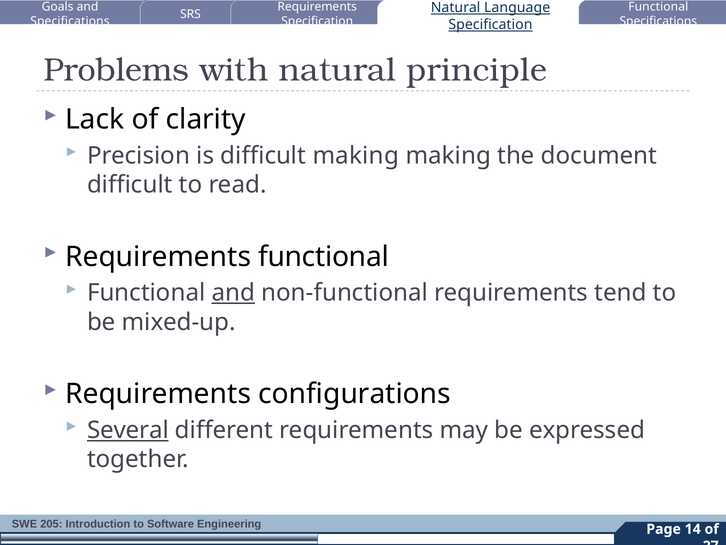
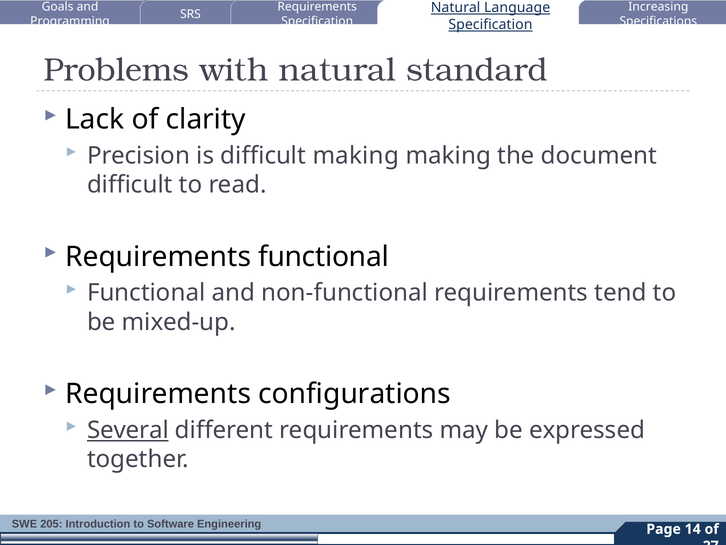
Functional at (658, 7): Functional -> Increasing
Specifications at (70, 21): Specifications -> Programming
principle: principle -> standard
and at (233, 293) underline: present -> none
